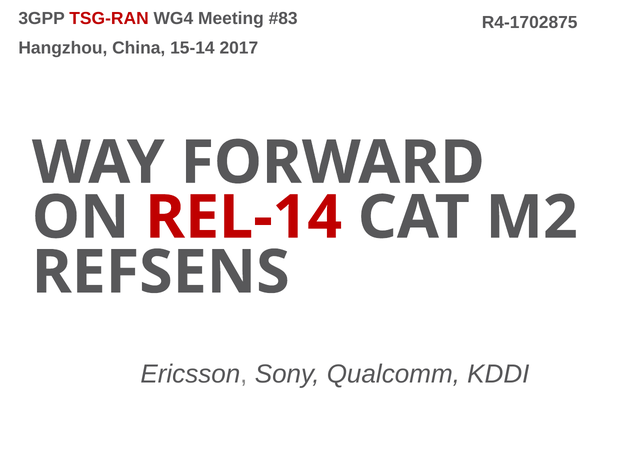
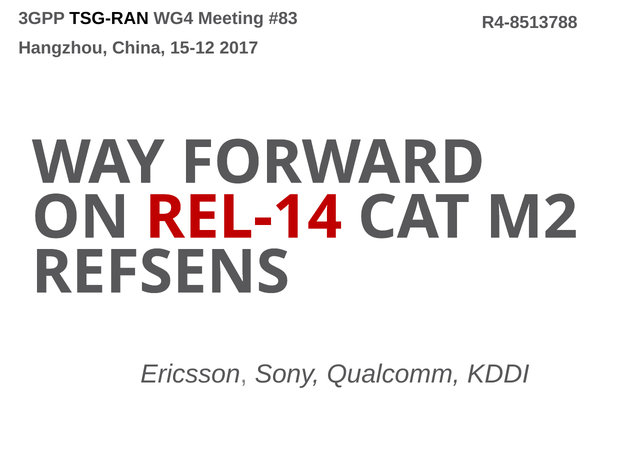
TSG-RAN colour: red -> black
R4-1702875: R4-1702875 -> R4-8513788
15-14: 15-14 -> 15-12
